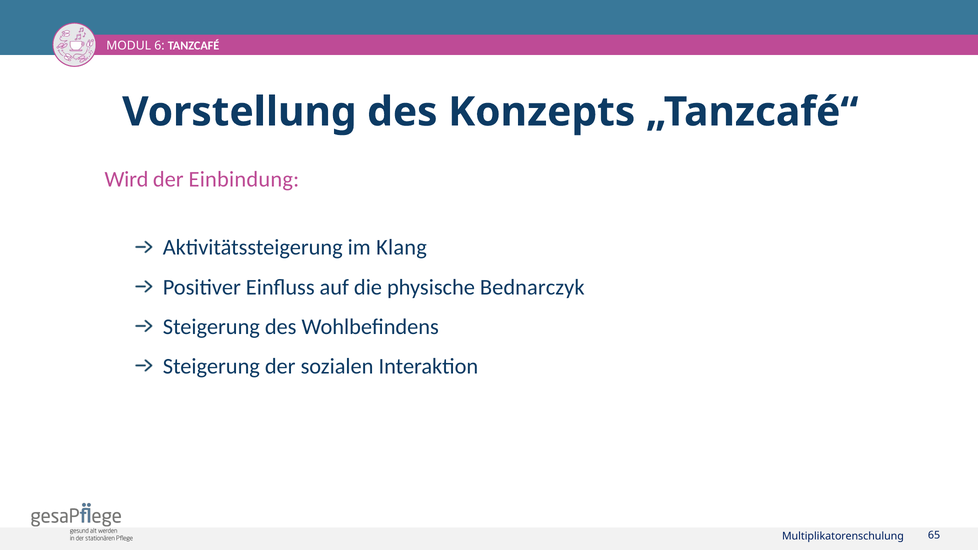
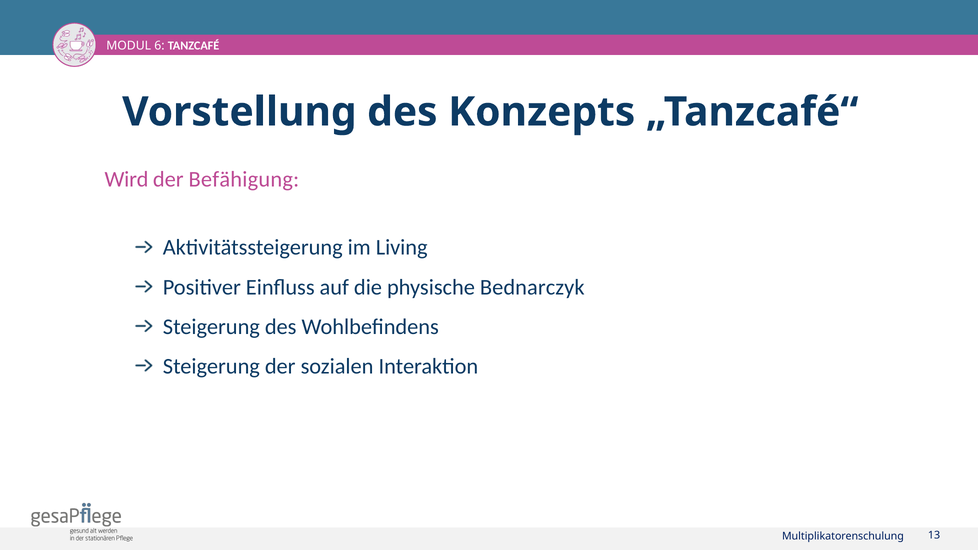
Einbindung: Einbindung -> Befähigung
Klang: Klang -> Living
65: 65 -> 13
